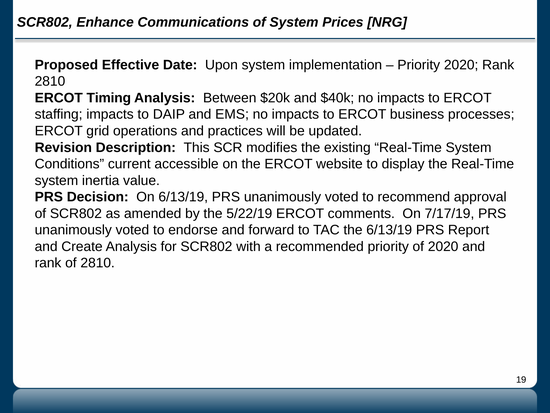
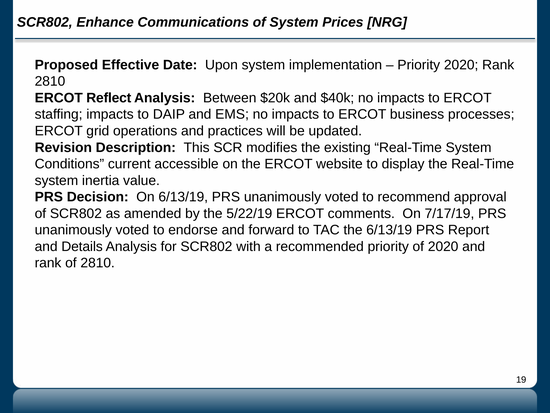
Timing: Timing -> Reflect
Create: Create -> Details
